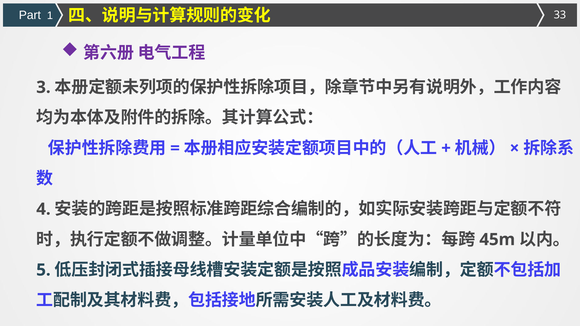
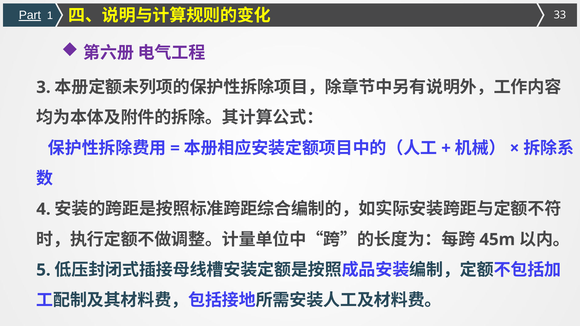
Part underline: none -> present
